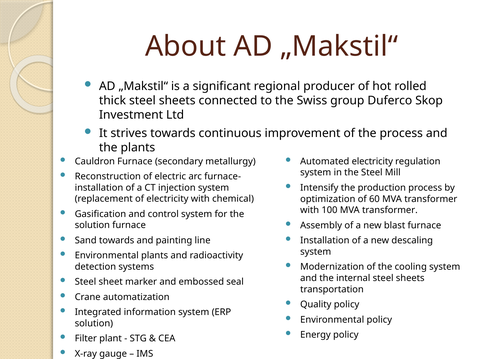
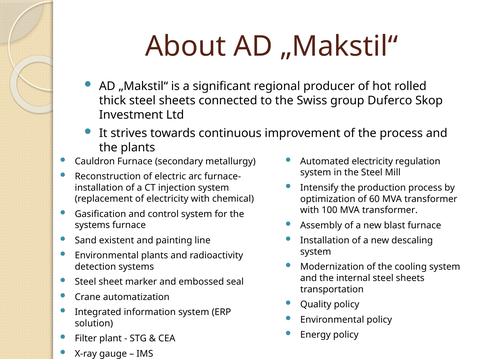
solution at (92, 225): solution -> systems
Sand towards: towards -> existent
